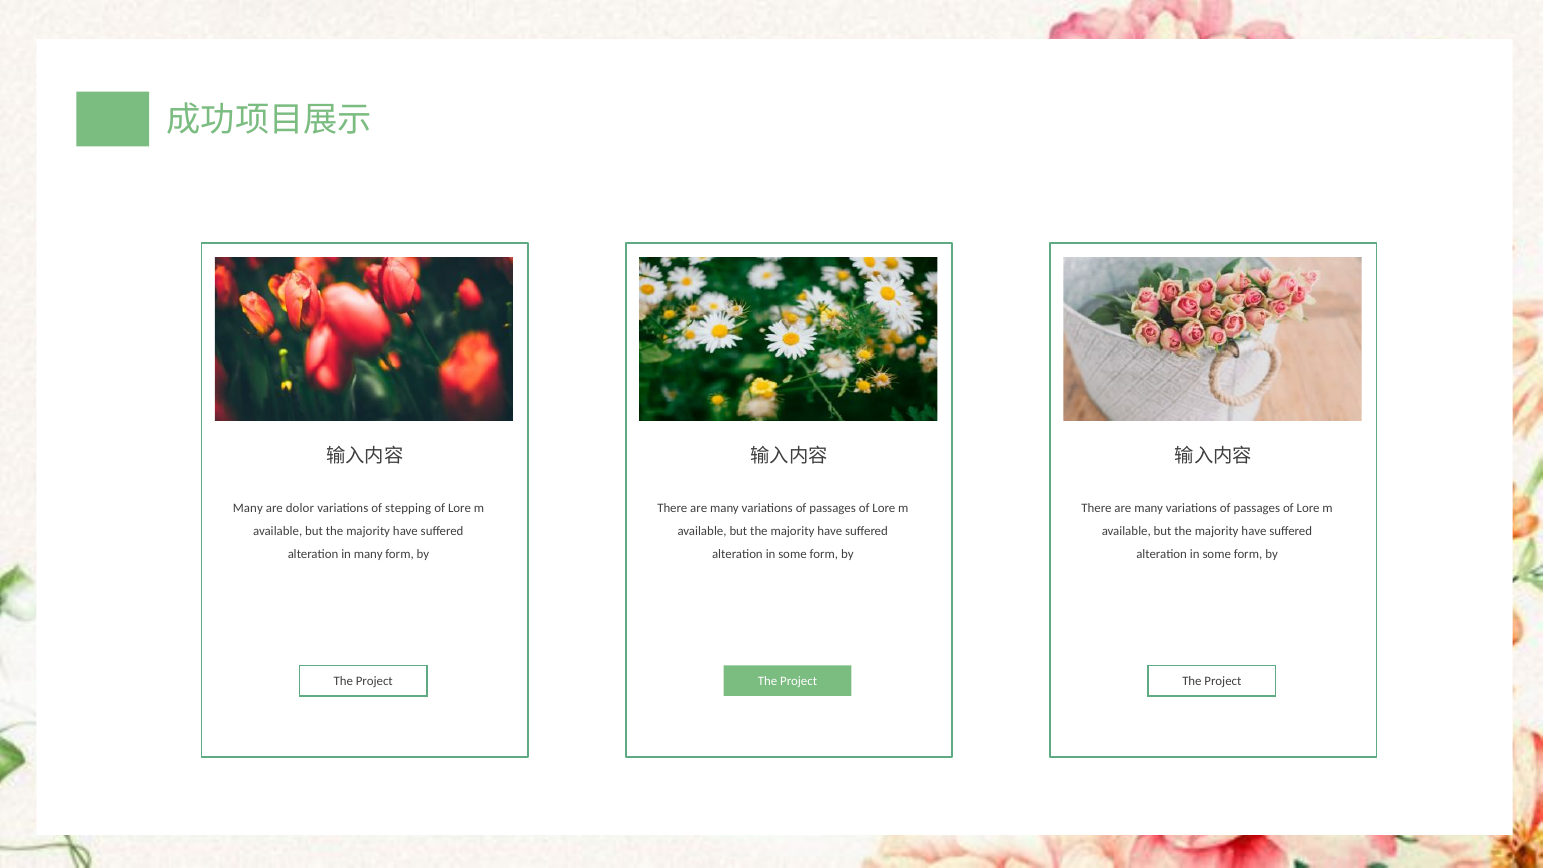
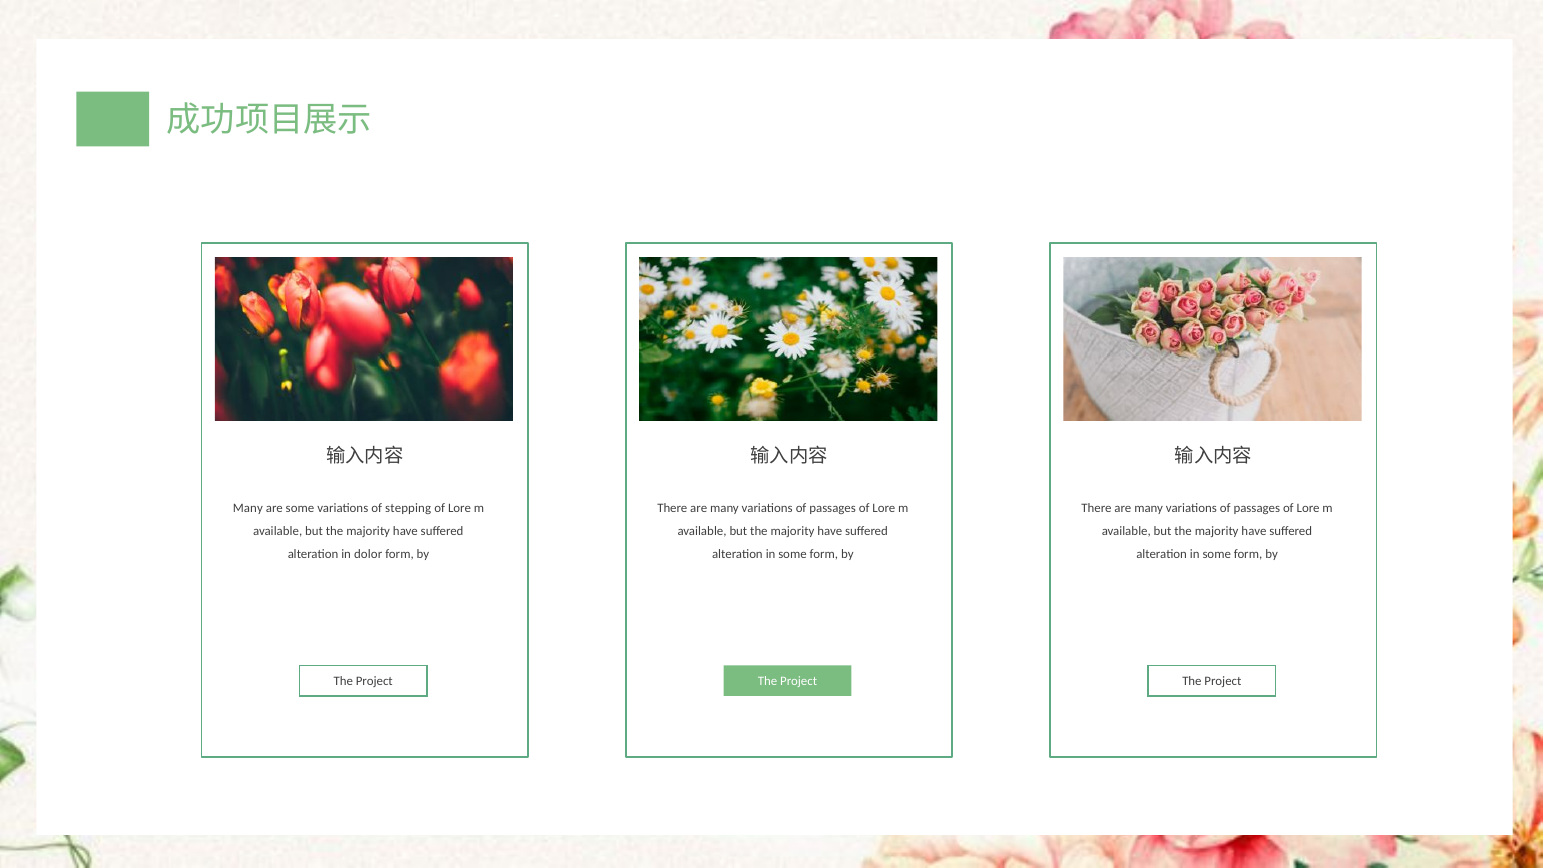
are dolor: dolor -> some
in many: many -> dolor
